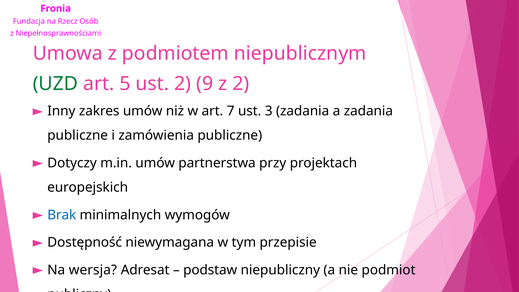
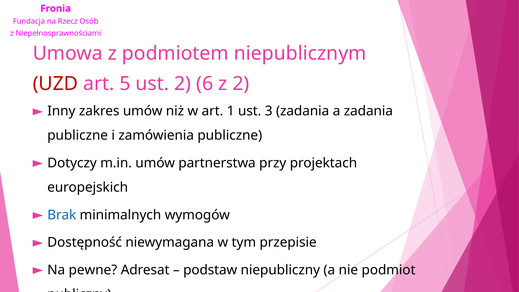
UZD colour: green -> red
9: 9 -> 6
7: 7 -> 1
wersja: wersja -> pewne
